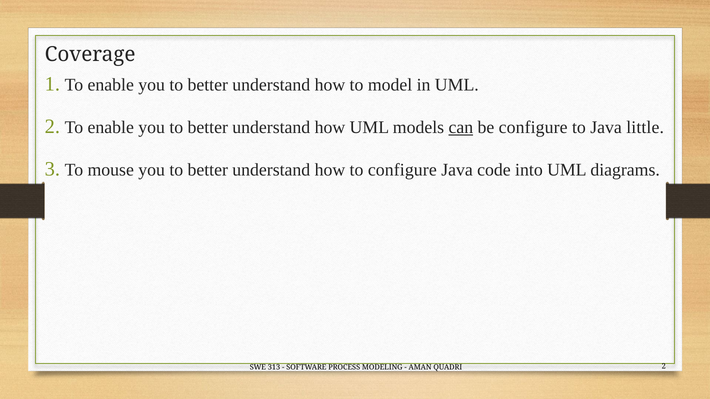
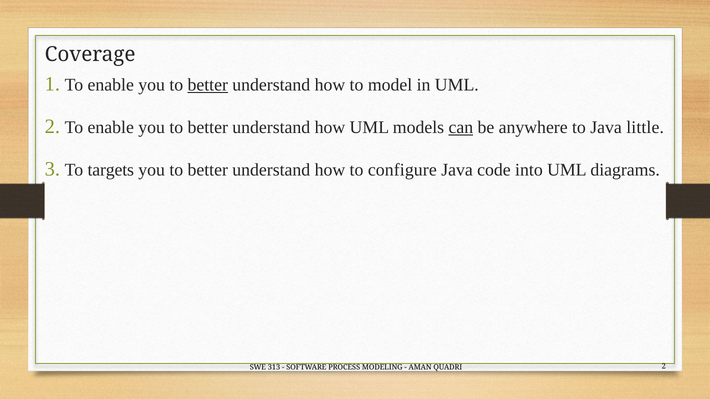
better at (208, 85) underline: none -> present
be configure: configure -> anywhere
mouse: mouse -> targets
